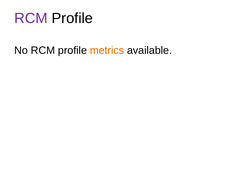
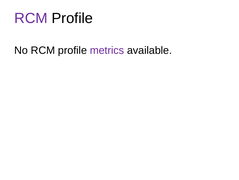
metrics colour: orange -> purple
